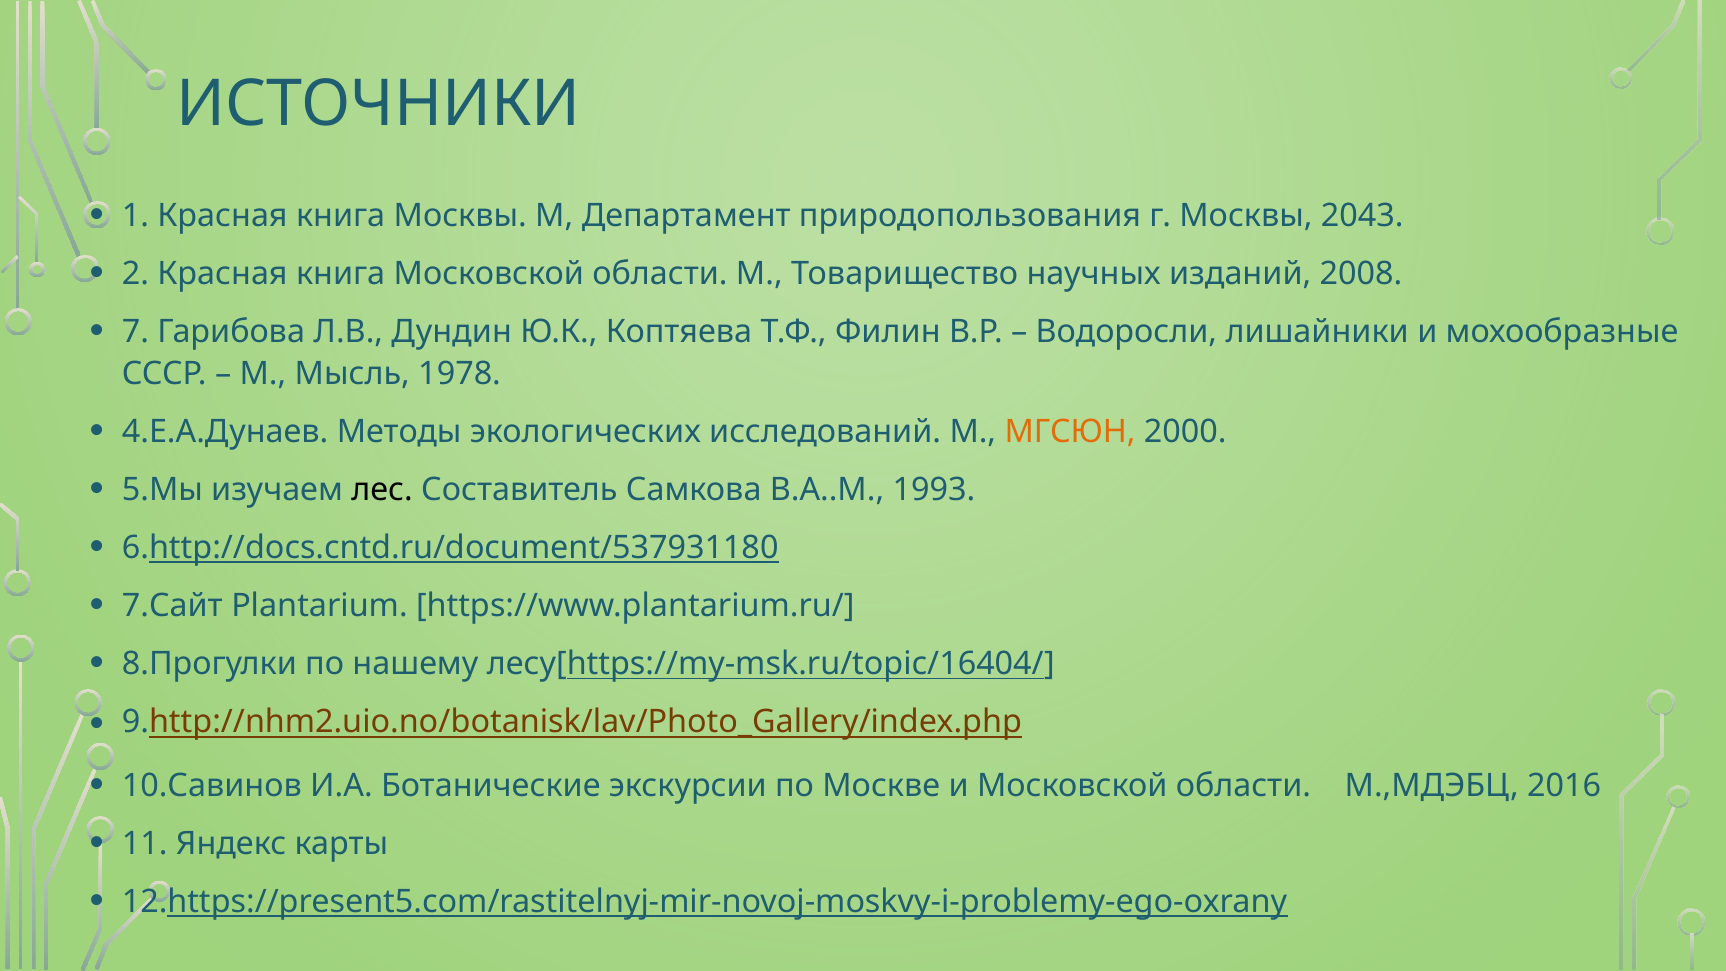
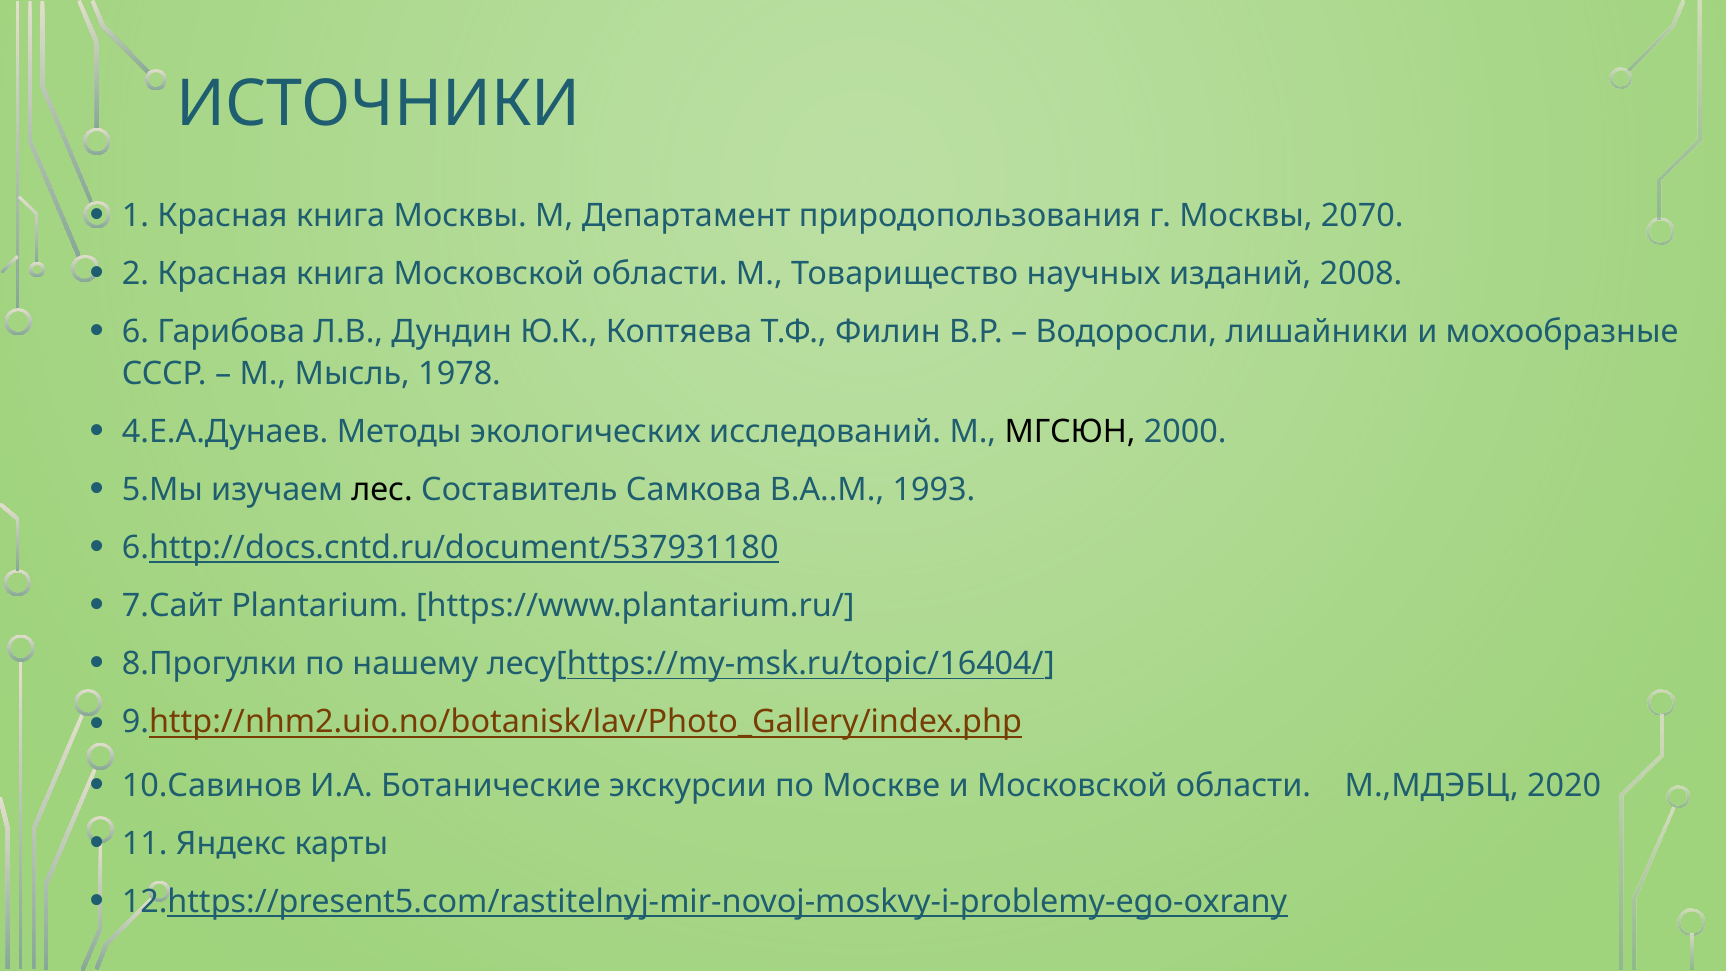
2043: 2043 -> 2070
7: 7 -> 6
МГСЮН colour: orange -> black
2016: 2016 -> 2020
